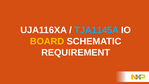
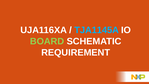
BOARD colour: yellow -> light green
